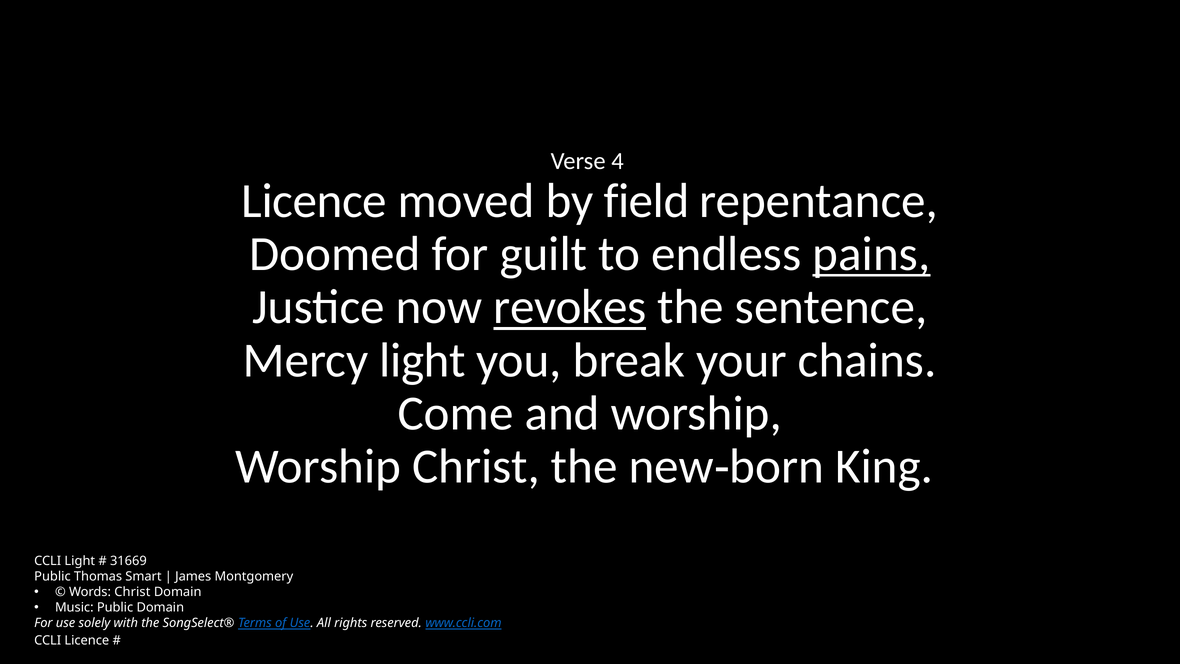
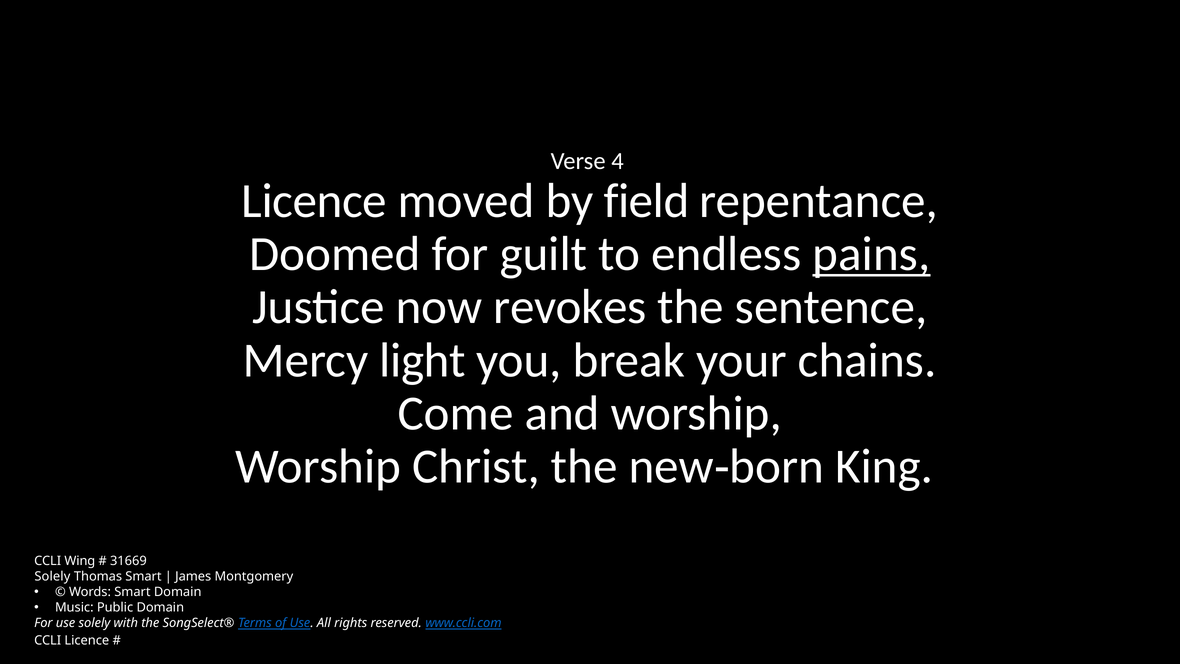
revokes underline: present -> none
CCLI Light: Light -> Wing
Public at (52, 576): Public -> Solely
Words Christ: Christ -> Smart
